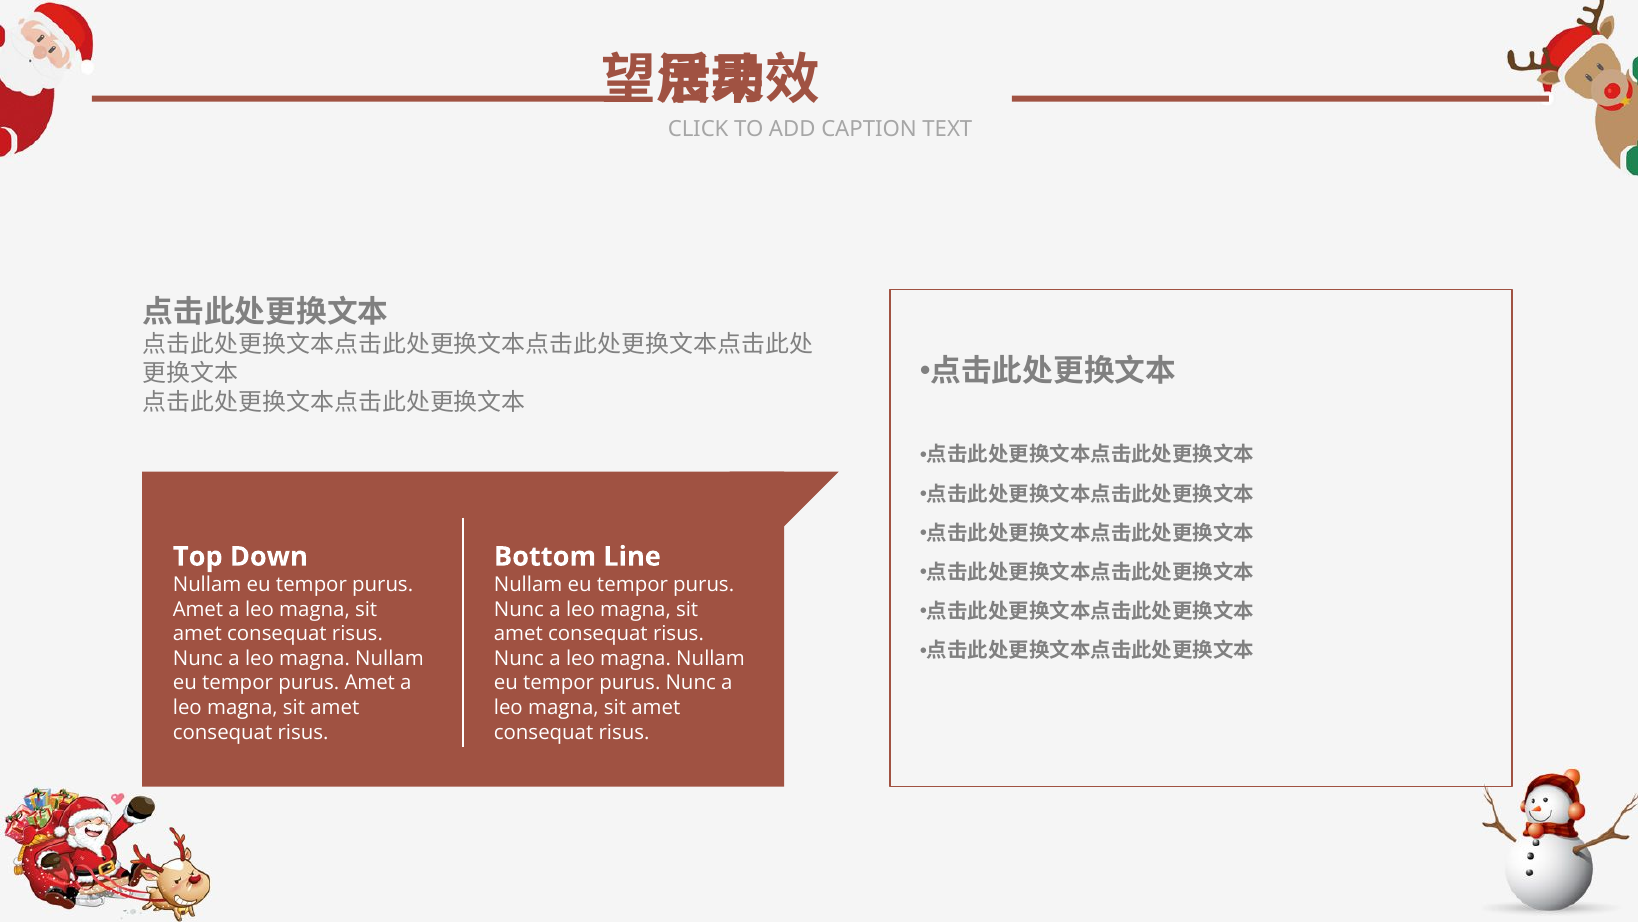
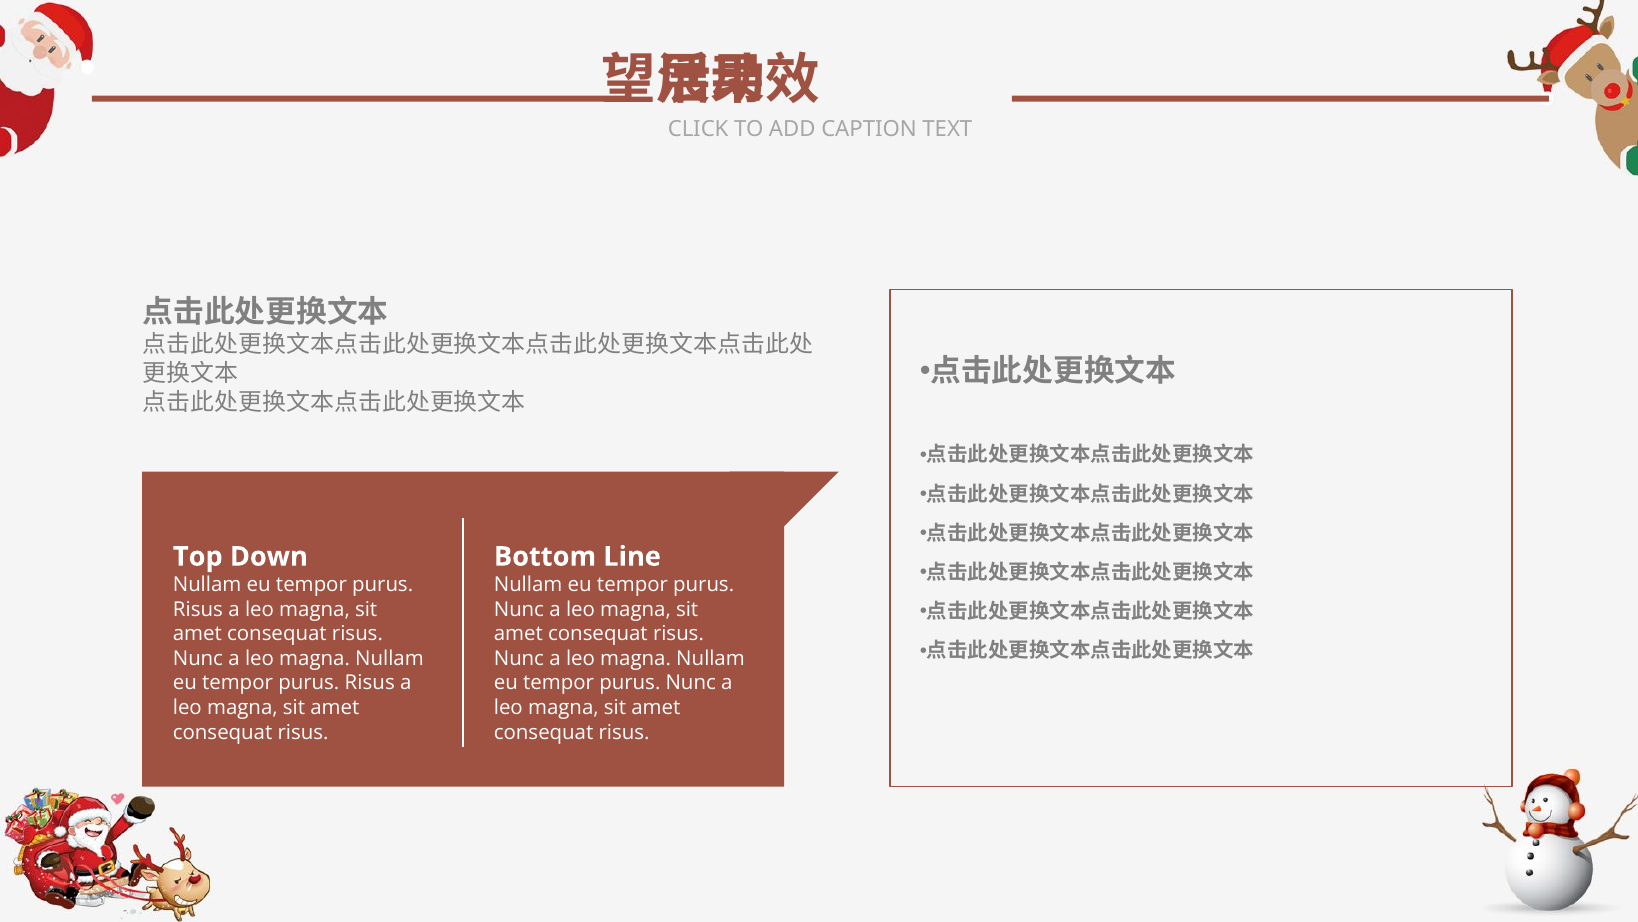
Amet at (198, 609): Amet -> Risus
Amet at (370, 683): Amet -> Risus
